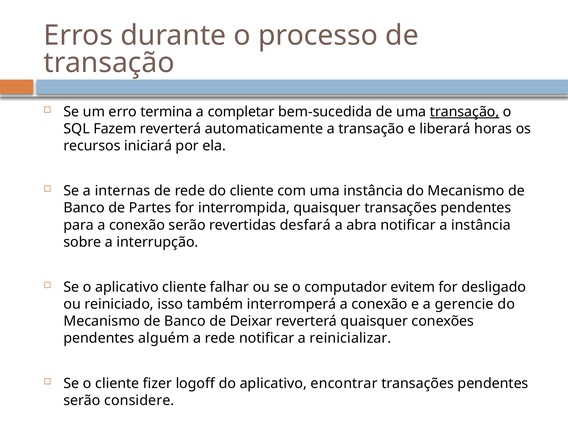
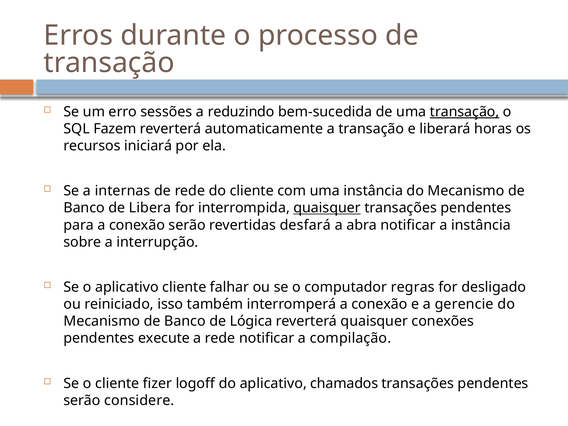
termina: termina -> sessões
completar: completar -> reduzindo
Partes: Partes -> Libera
quaisquer at (327, 208) underline: none -> present
evitem: evitem -> regras
Deixar: Deixar -> Lógica
alguém: alguém -> execute
reinicializar: reinicializar -> compilação
encontrar: encontrar -> chamados
